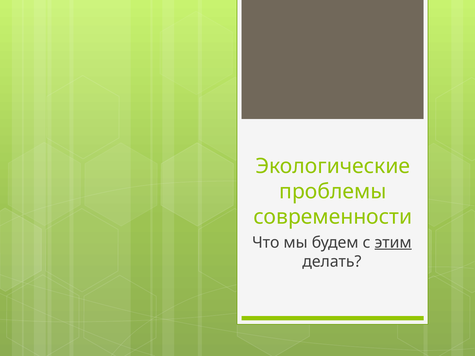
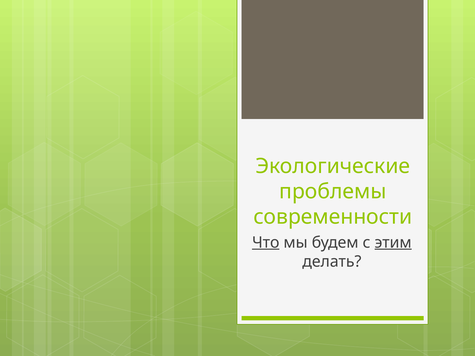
Что underline: none -> present
